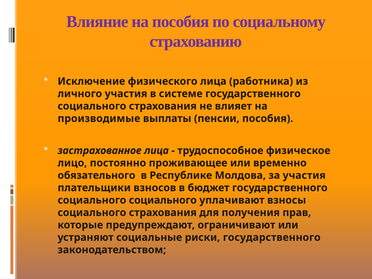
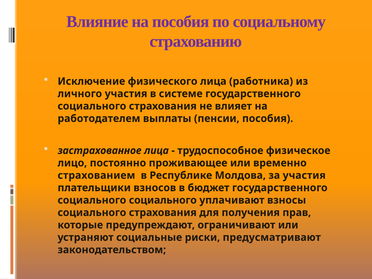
производимые: производимые -> работодателем
обязательного: обязательного -> страхованием
риски государственного: государственного -> предусматривают
